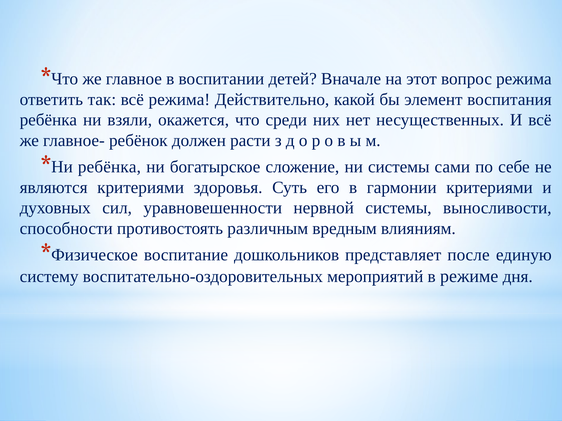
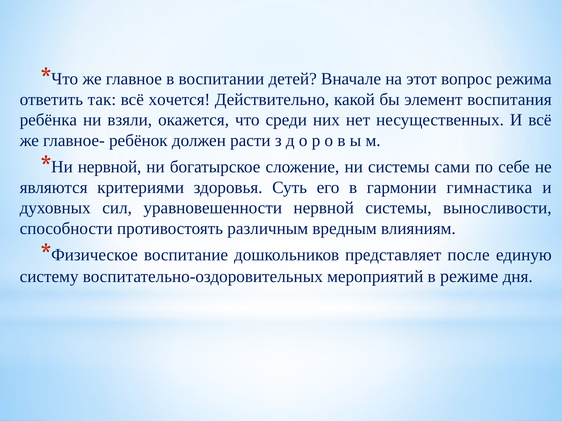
всё режима: режима -> хочется
ребёнка at (109, 167): ребёнка -> нервной
гармонии критериями: критериями -> гимнастика
